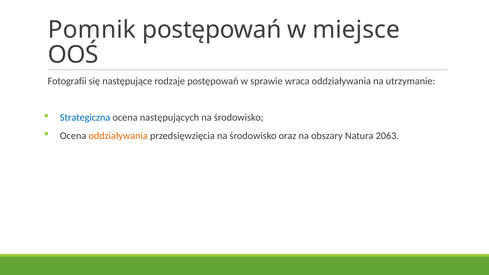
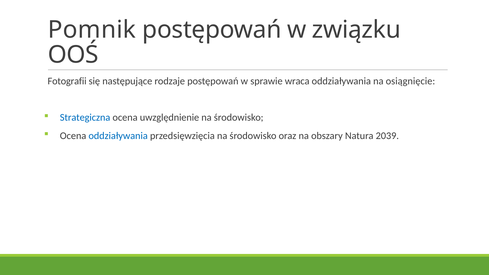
miejsce: miejsce -> związku
utrzymanie: utrzymanie -> osiągnięcie
następujących: następujących -> uwzględnienie
oddziaływania at (118, 136) colour: orange -> blue
2063: 2063 -> 2039
